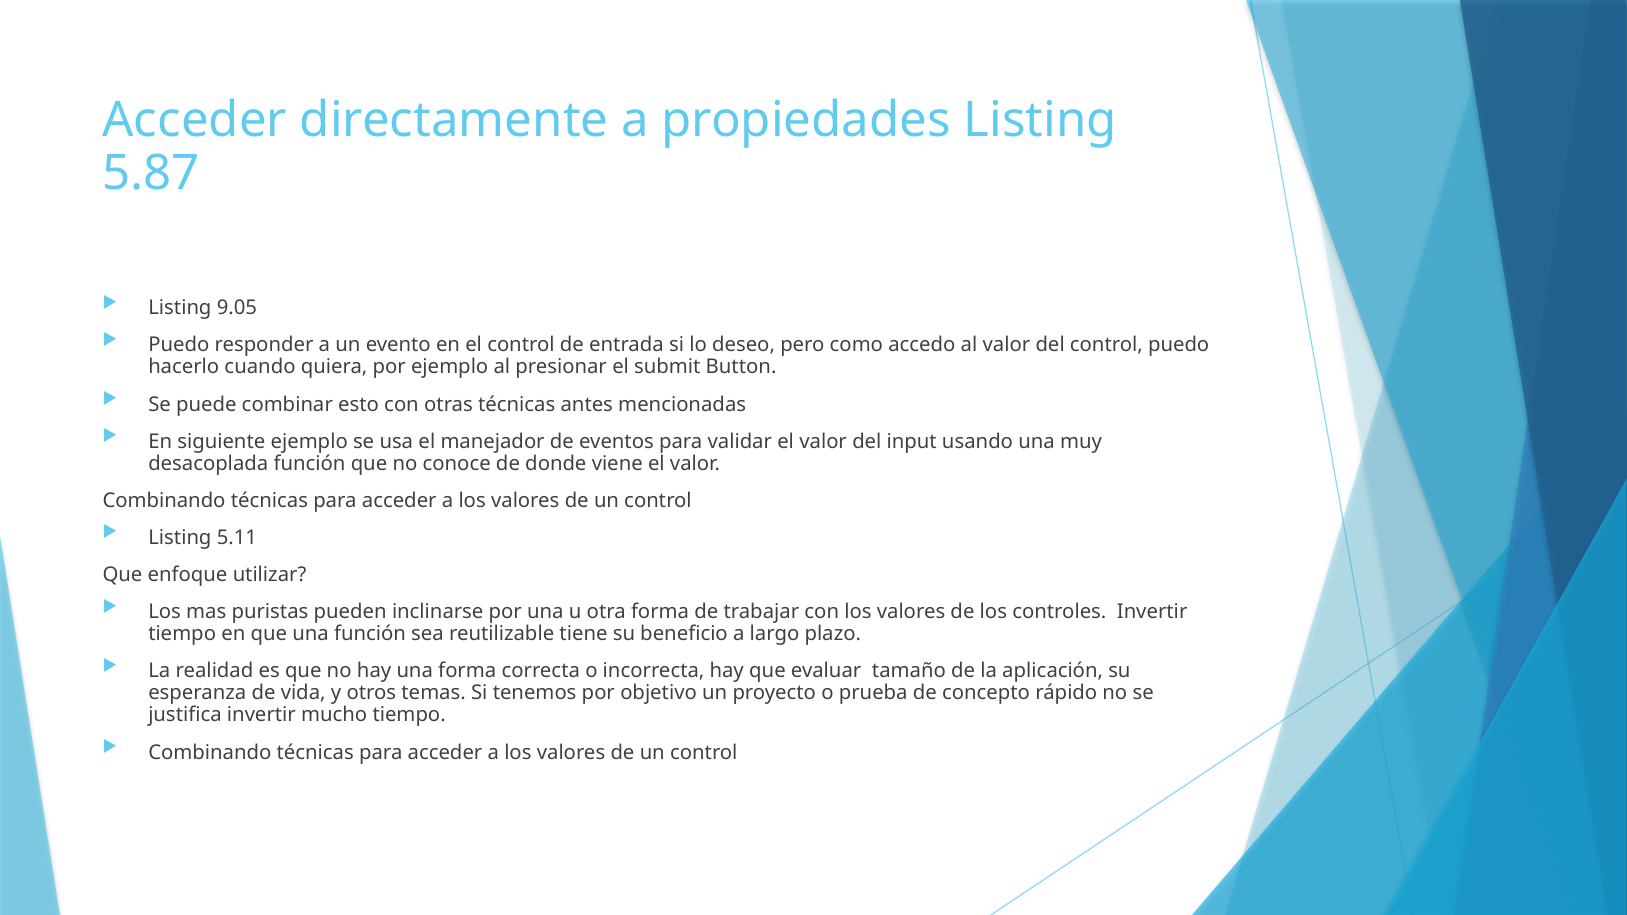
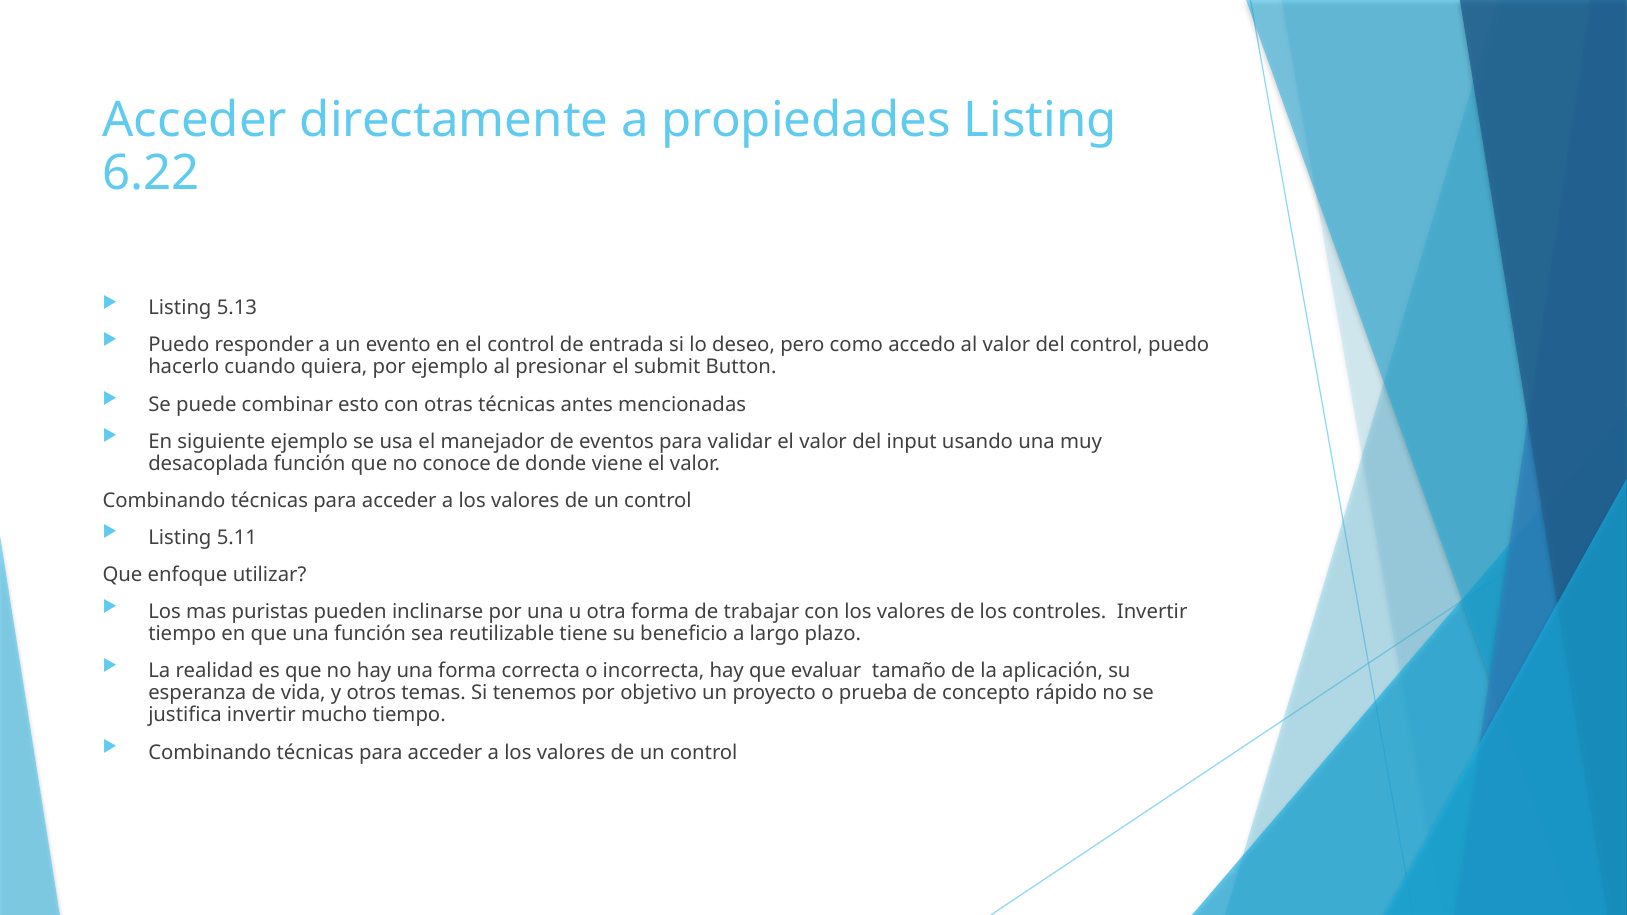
5.87: 5.87 -> 6.22
9.05: 9.05 -> 5.13
